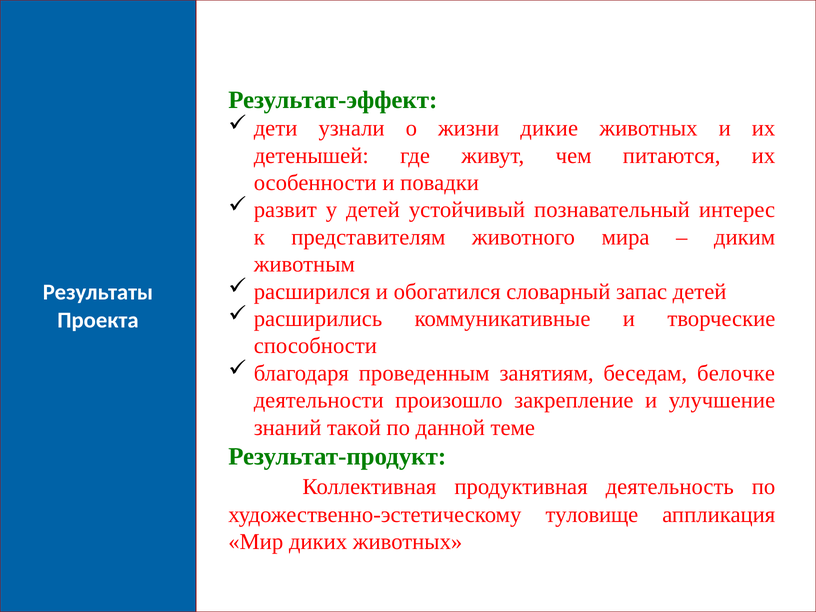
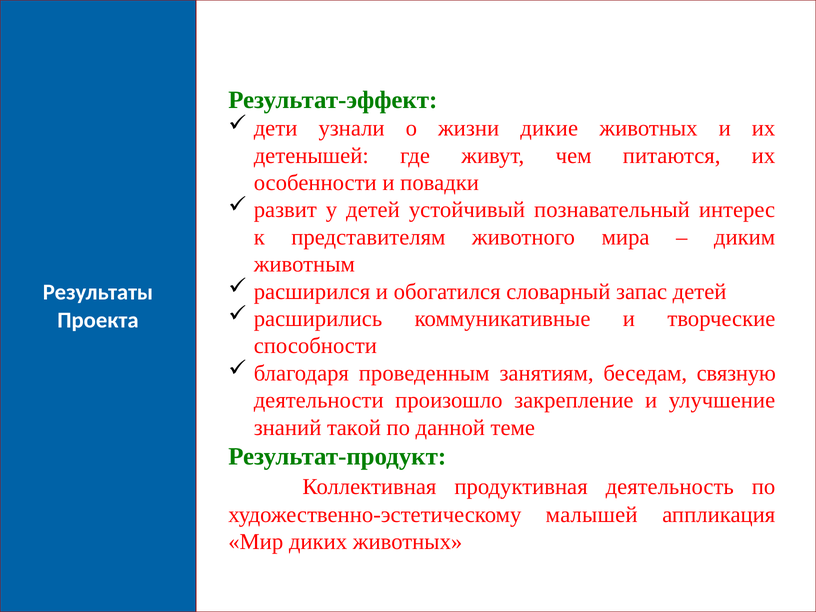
белочке: белочке -> связную
туловище: туловище -> малышей
